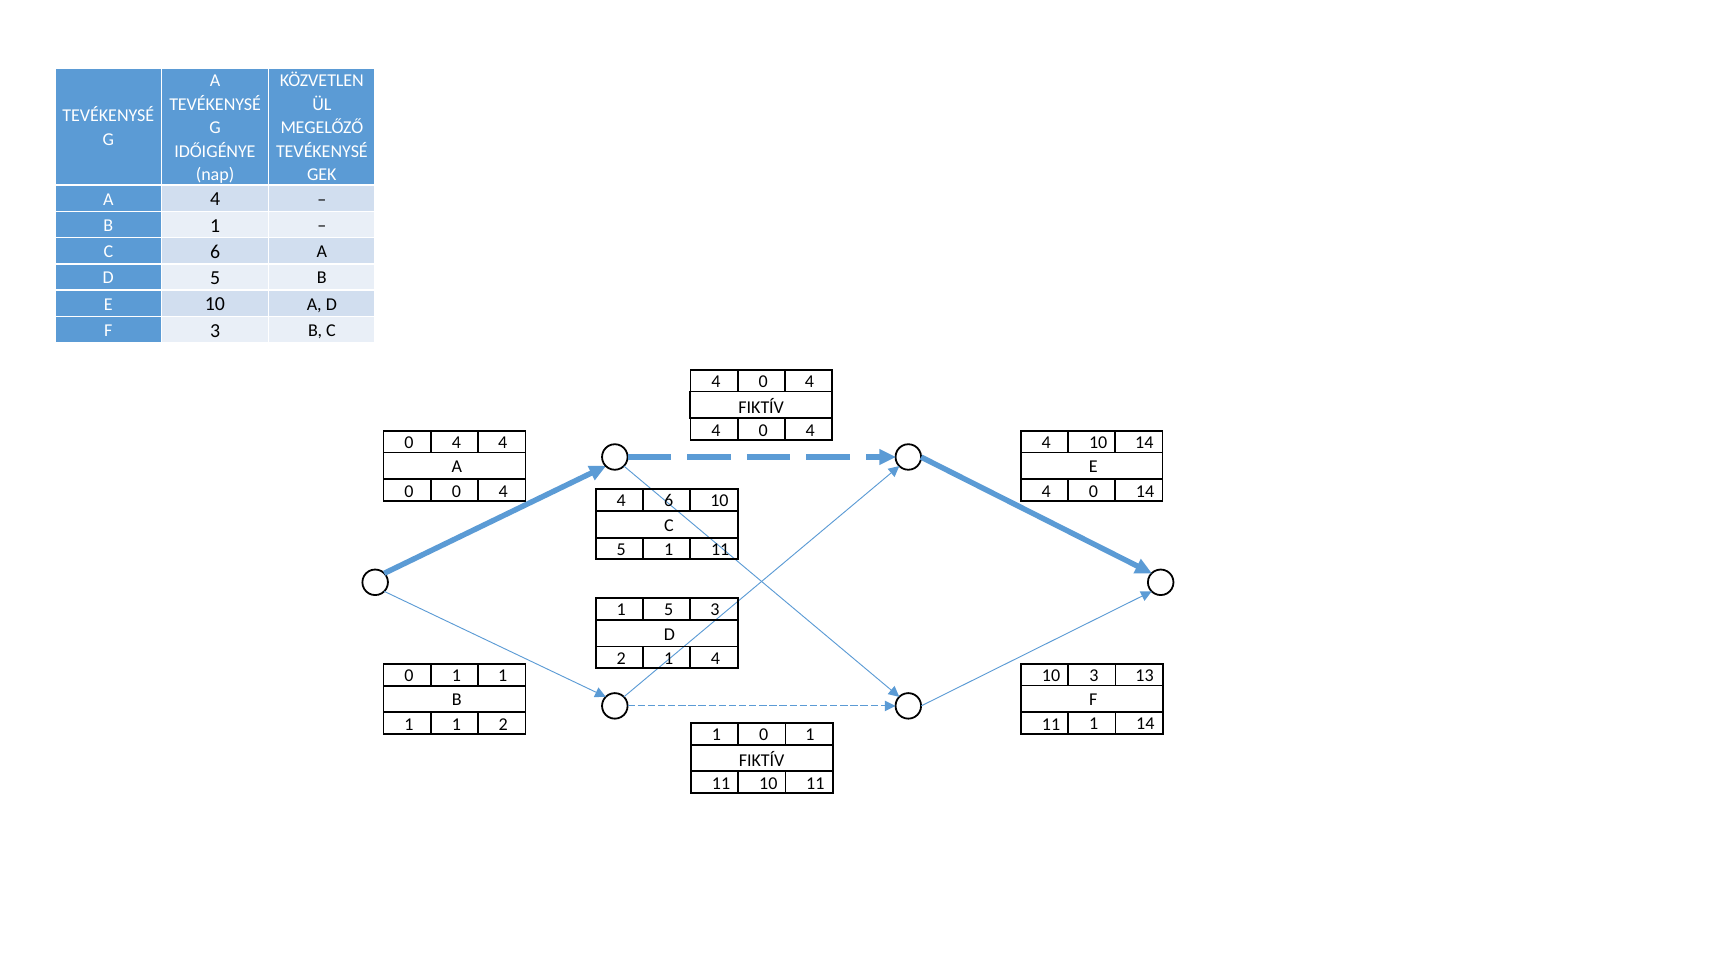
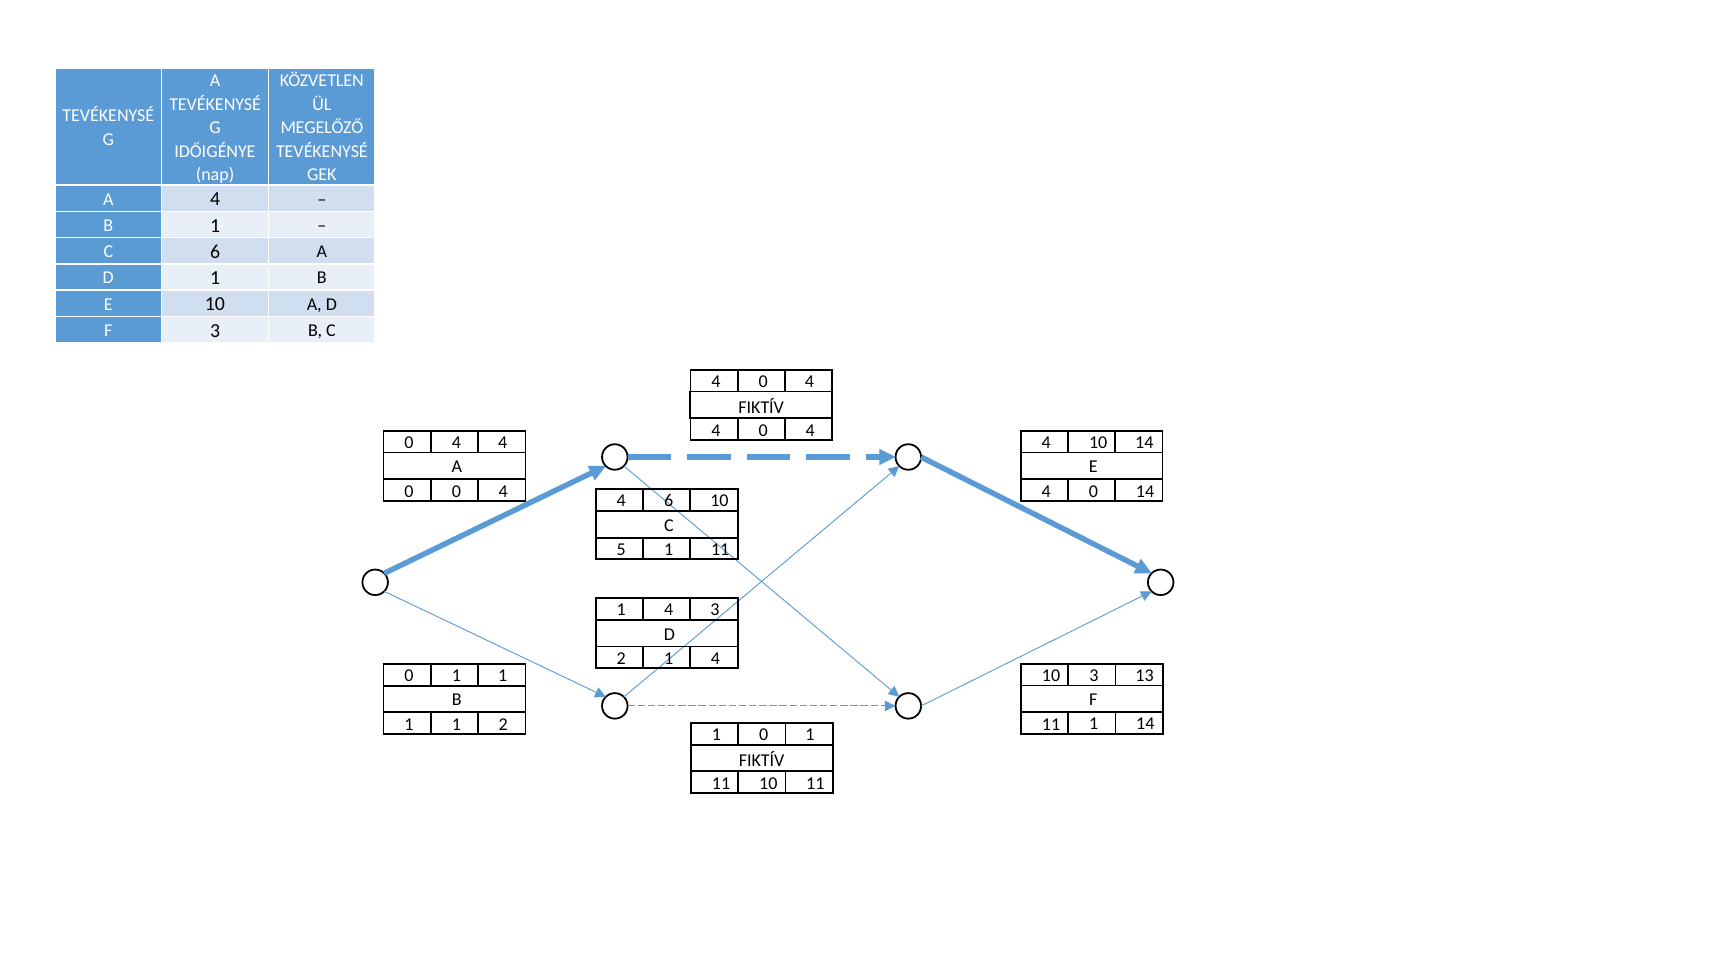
D 5: 5 -> 1
5 at (669, 610): 5 -> 4
